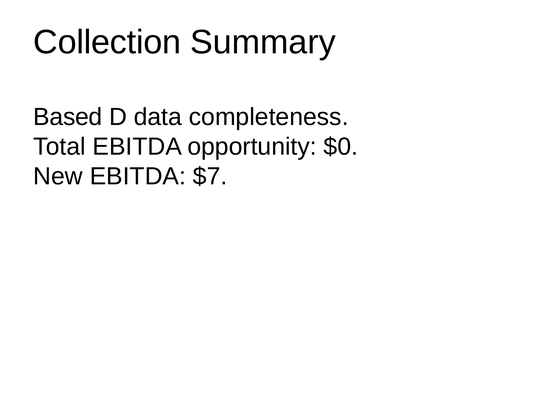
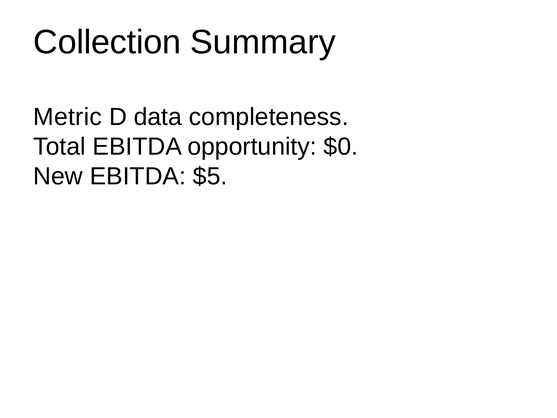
Based: Based -> Metric
$7: $7 -> $5
